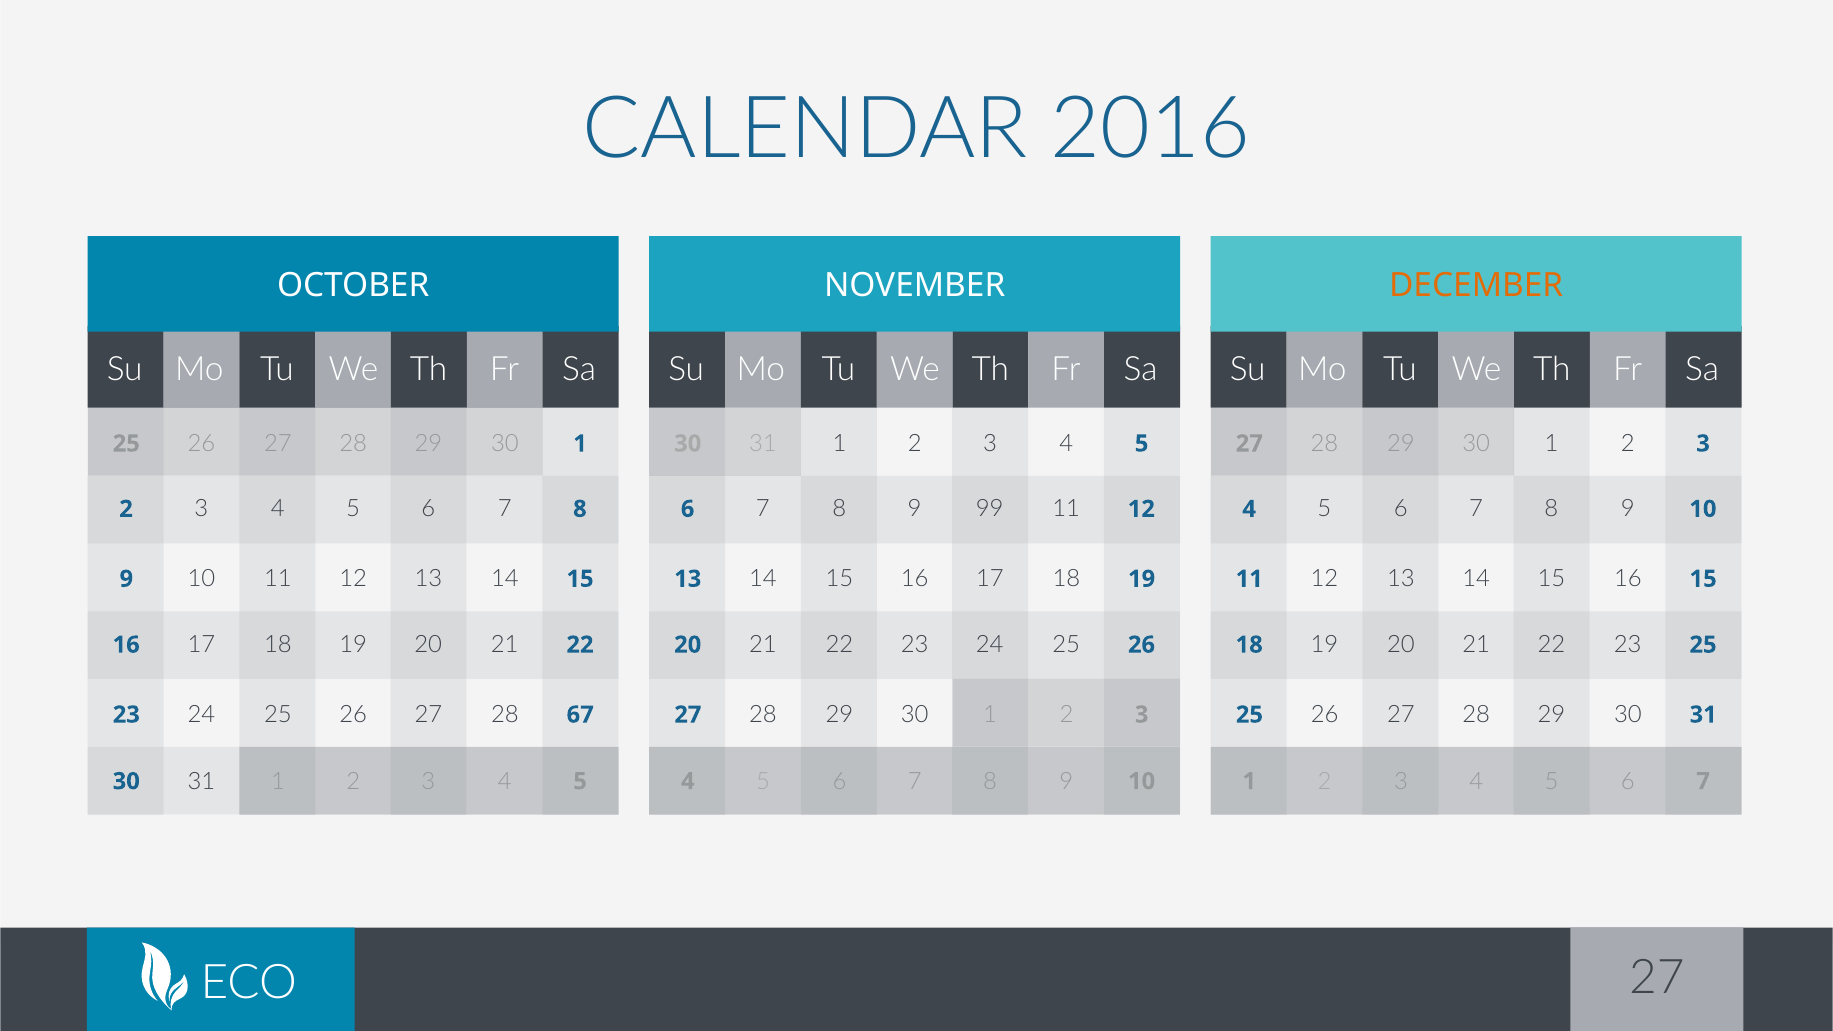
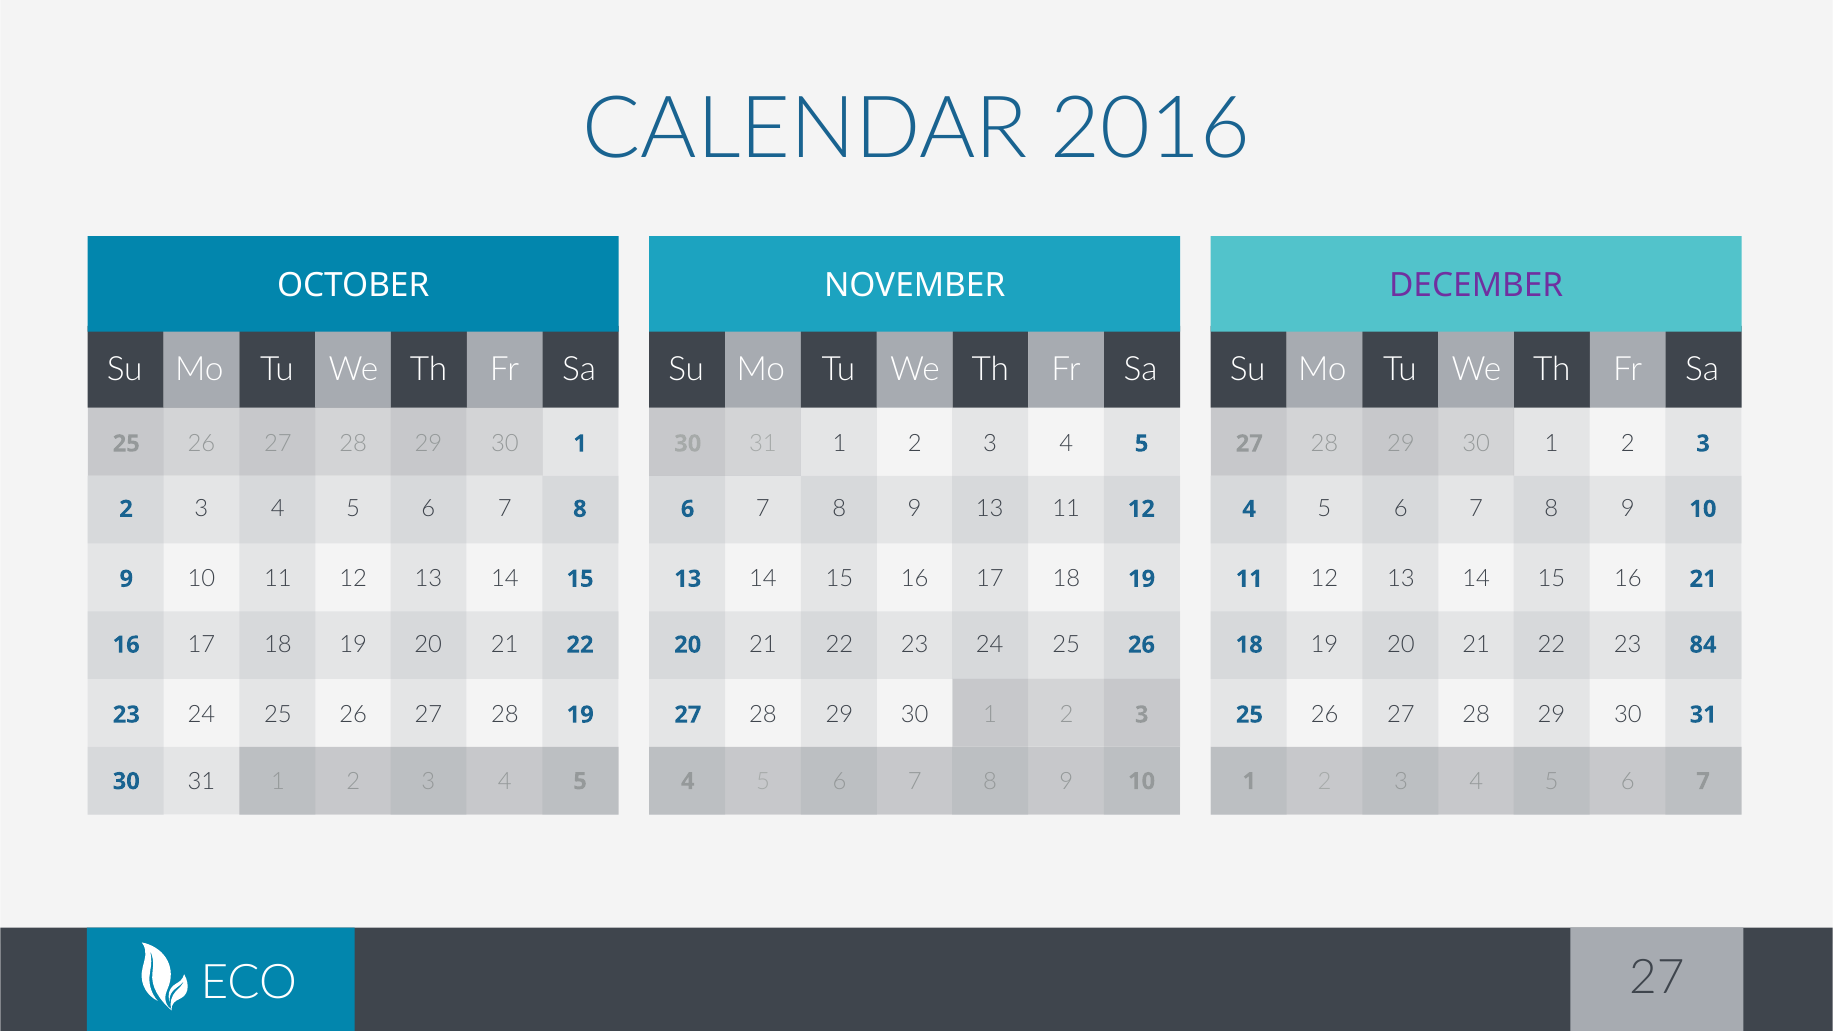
DECEMBER colour: orange -> purple
9 99: 99 -> 13
16 15: 15 -> 21
23 25: 25 -> 84
28 67: 67 -> 19
